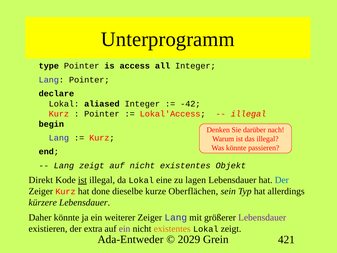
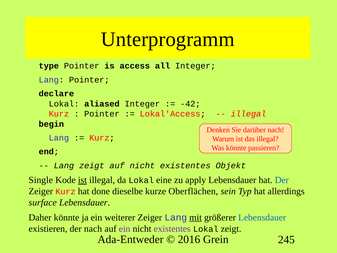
Direkt: Direkt -> Single
lagen: lagen -> apply
kürzere: kürzere -> surface
mit underline: none -> present
Lebensdauer at (262, 217) colour: purple -> blue
der extra: extra -> nach
existentes at (172, 229) colour: orange -> purple
2029: 2029 -> 2016
421: 421 -> 245
